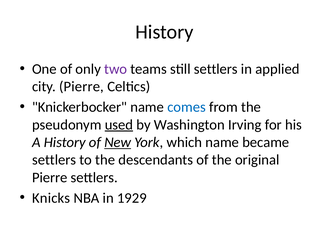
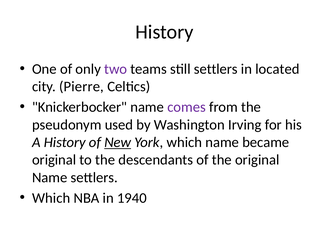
applied: applied -> located
comes colour: blue -> purple
used underline: present -> none
settlers at (54, 160): settlers -> original
Pierre at (50, 177): Pierre -> Name
Knicks at (51, 198): Knicks -> Which
1929: 1929 -> 1940
